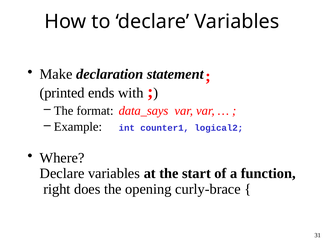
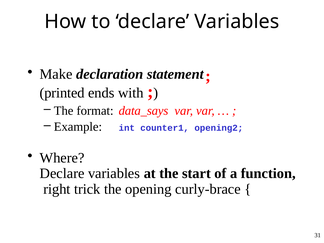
logical2: logical2 -> opening2
does: does -> trick
